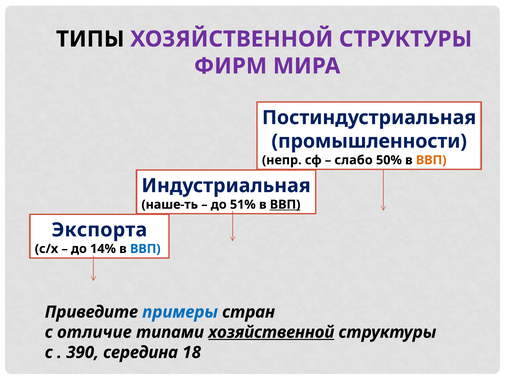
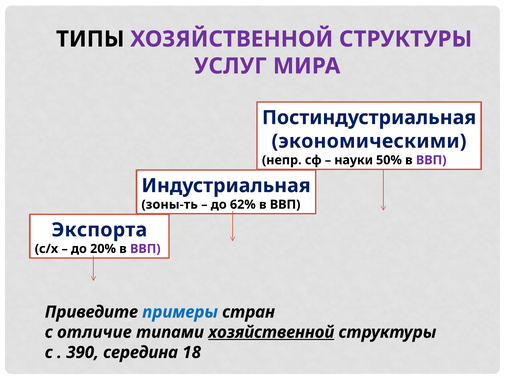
ФИРМ: ФИРМ -> УСЛУГ
промышленности: промышленности -> экономическими
слабо: слабо -> науки
ВВП at (431, 160) colour: orange -> purple
наше-ть: наше-ть -> зоны-ть
51%: 51% -> 62%
ВВП at (285, 204) underline: present -> none
14%: 14% -> 20%
ВВП at (145, 249) colour: blue -> purple
